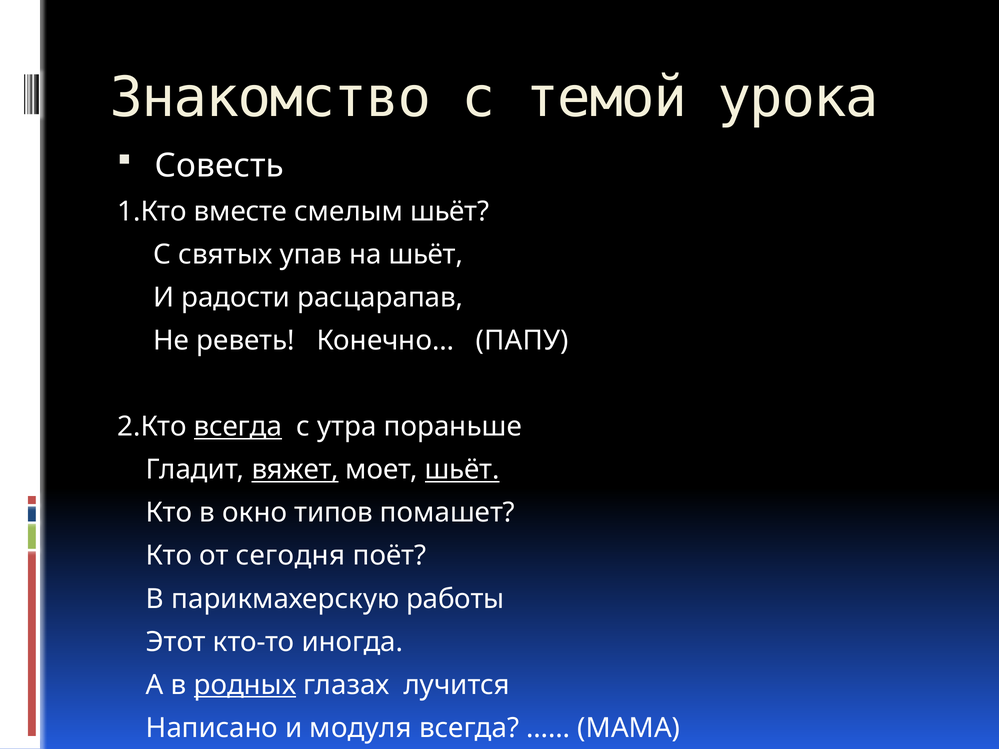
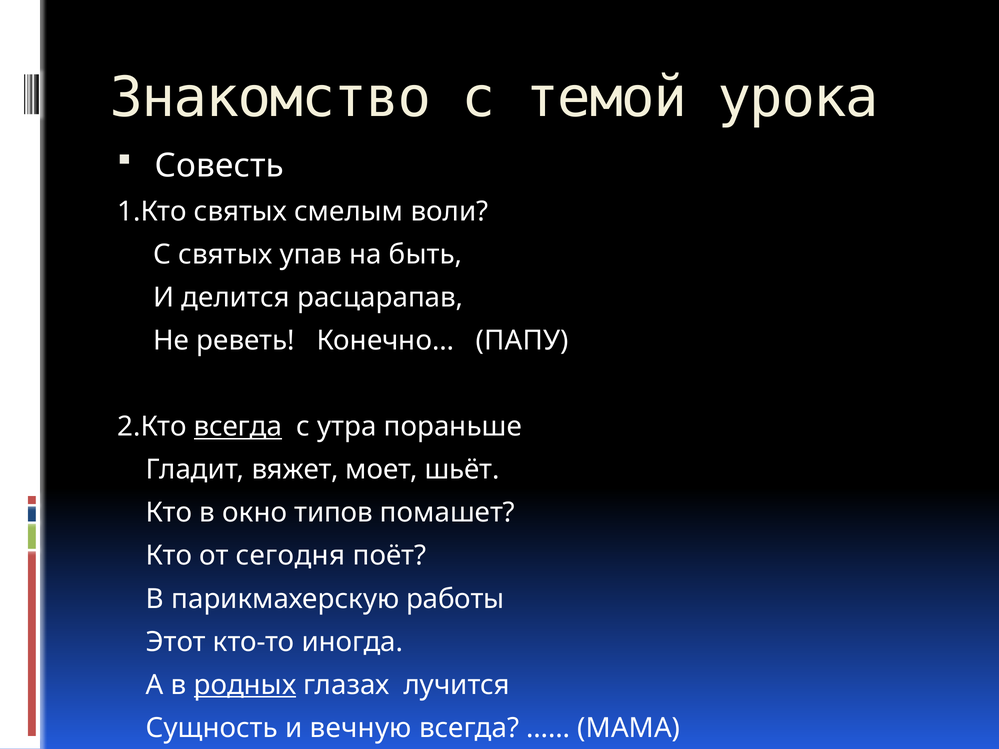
1.Кто вместе: вместе -> святых
смелым шьёт: шьёт -> воли
на шьёт: шьёт -> быть
радости: радости -> делится
вяжет underline: present -> none
шьёт at (462, 470) underline: present -> none
Написано: Написано -> Сущность
модуля: модуля -> вечную
